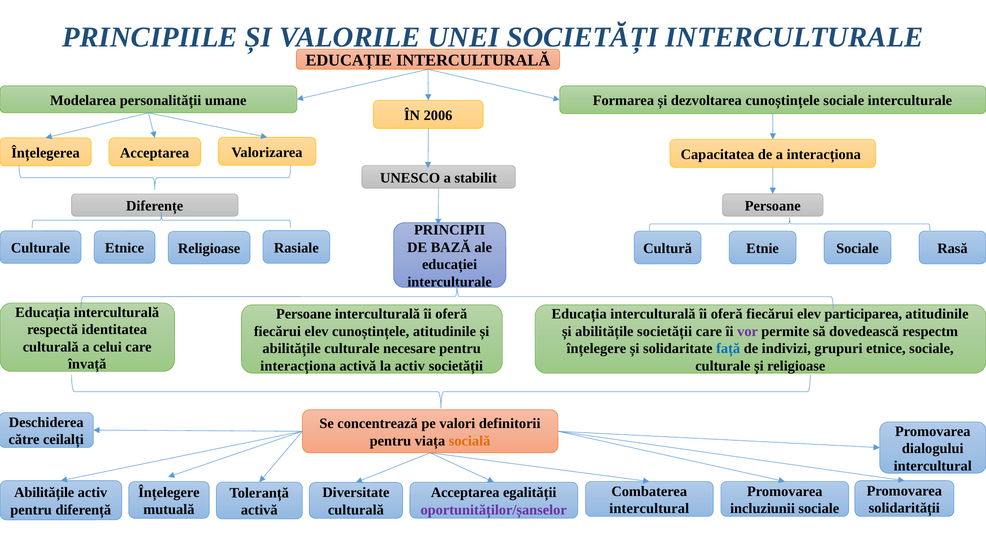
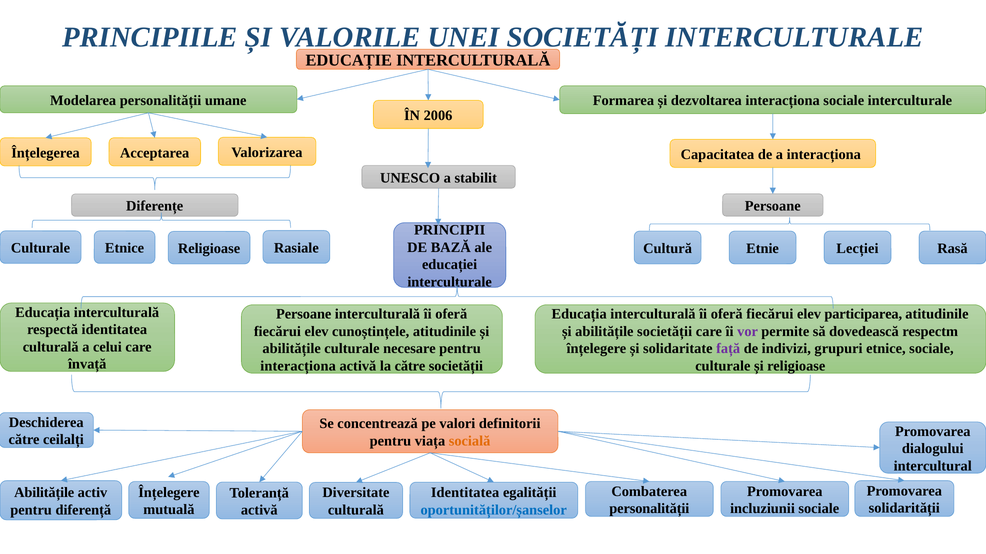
dezvoltarea cunoștințele: cunoștințele -> interacționa
Sociale at (858, 249): Sociale -> Lecției
față colour: blue -> purple
la activ: activ -> către
Acceptarea at (465, 493): Acceptarea -> Identitatea
intercultural at (649, 509): intercultural -> personalității
oportunităților/șanselor colour: purple -> blue
